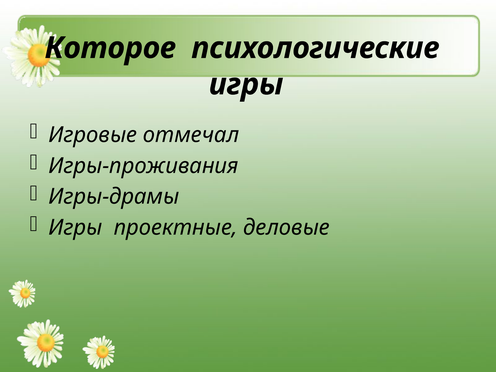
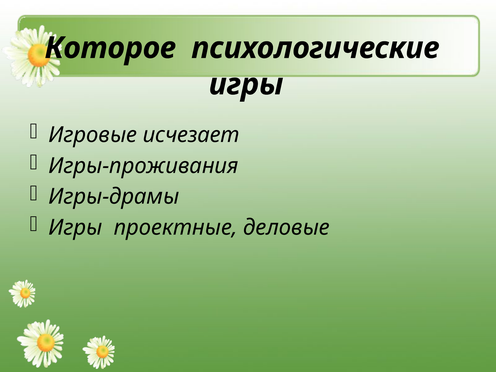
отмечал: отмечал -> исчезает
